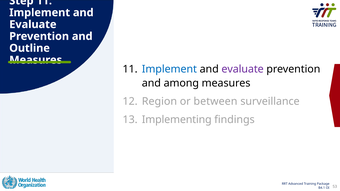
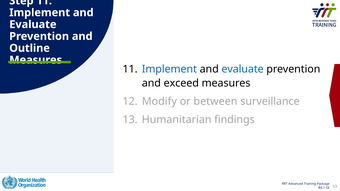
evaluate at (243, 69) colour: purple -> blue
among: among -> exceed
Region: Region -> Modify
Implementing: Implementing -> Humanitarian
